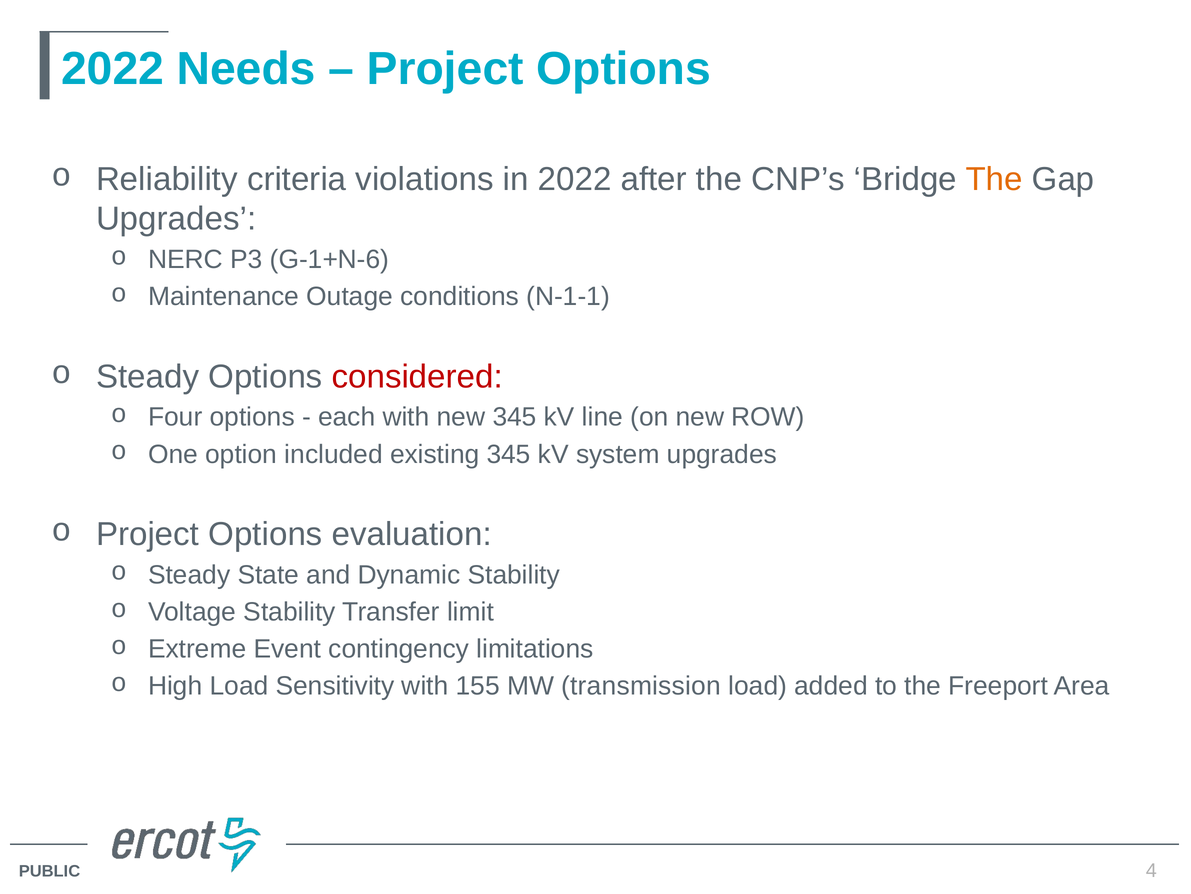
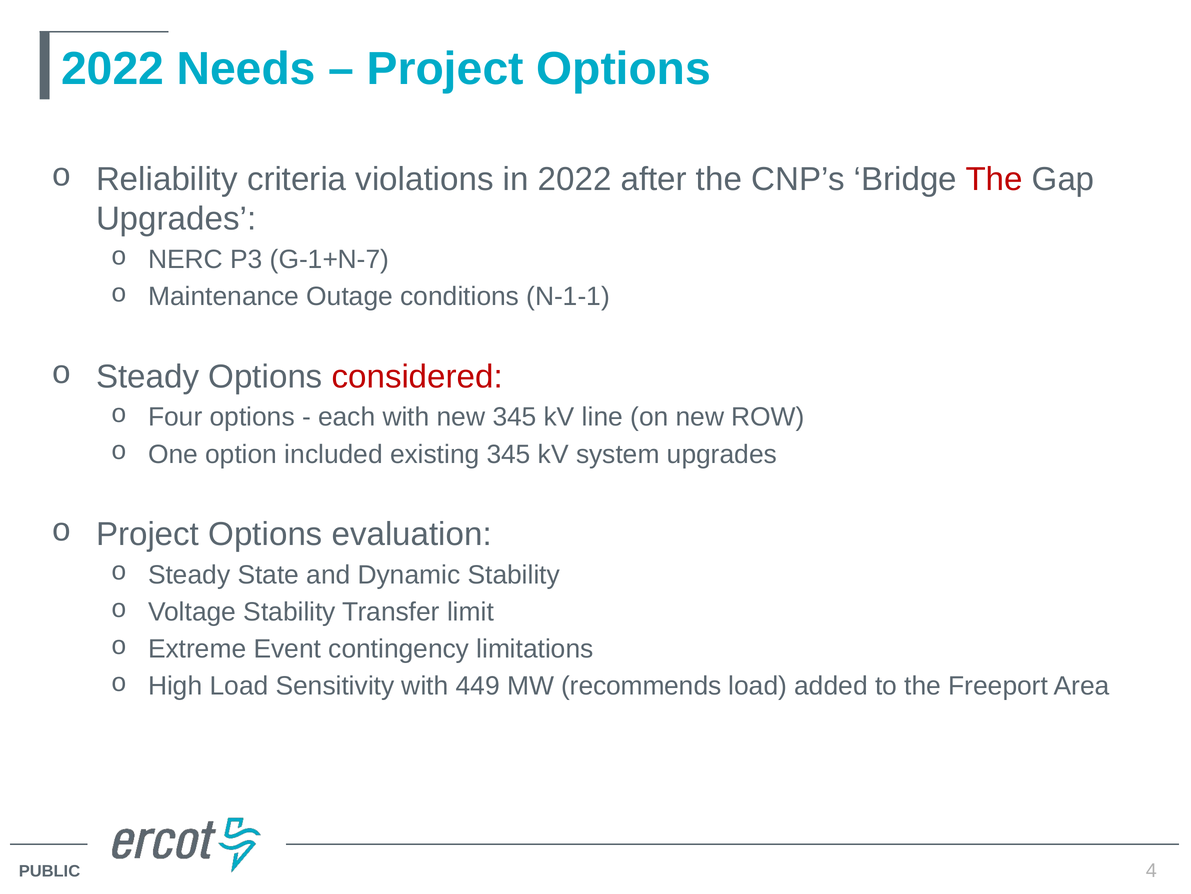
The at (994, 179) colour: orange -> red
G-1+N-6: G-1+N-6 -> G-1+N-7
155: 155 -> 449
transmission: transmission -> recommends
